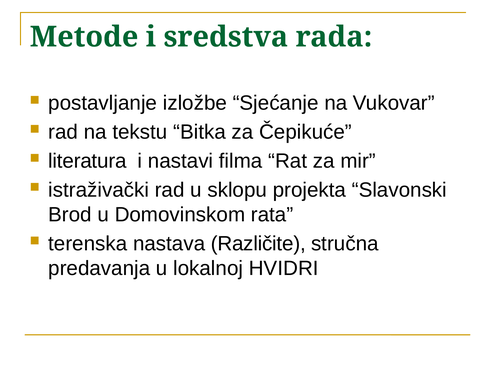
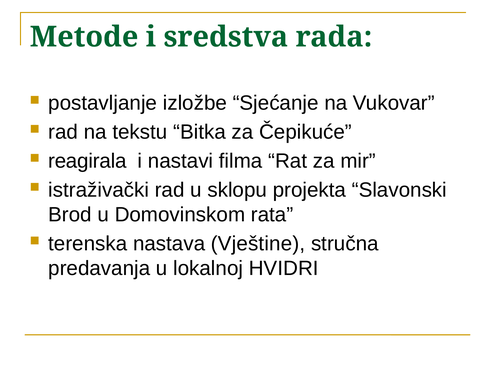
literatura: literatura -> reagirala
Različite: Različite -> Vještine
